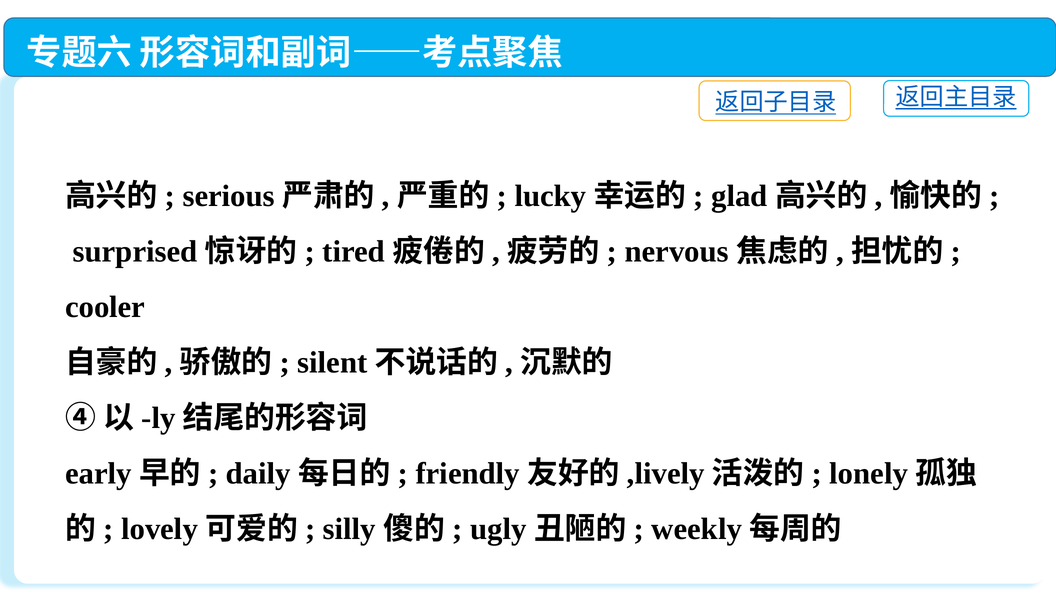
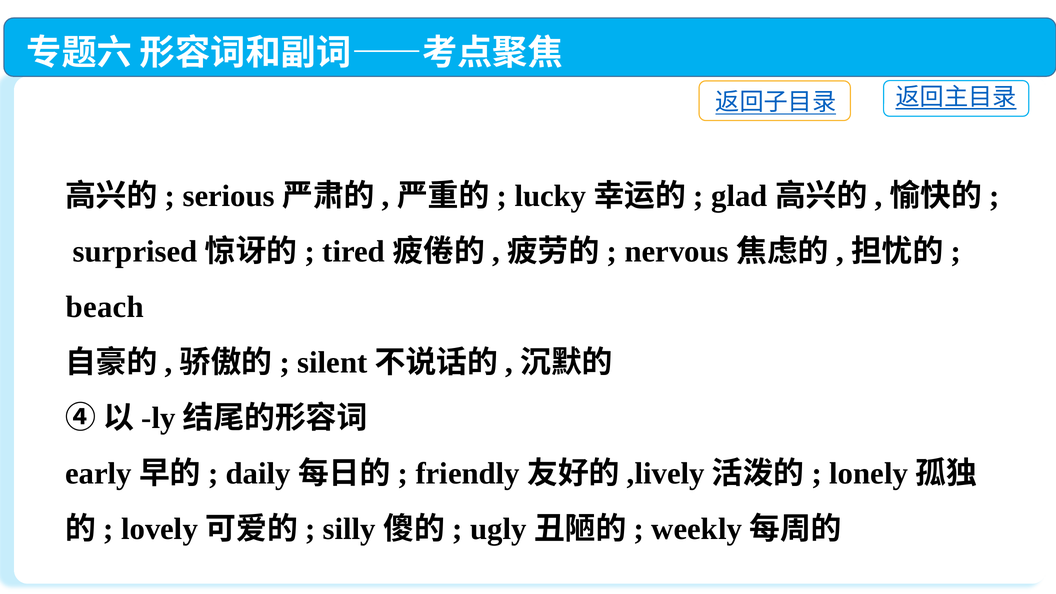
cooler: cooler -> beach
